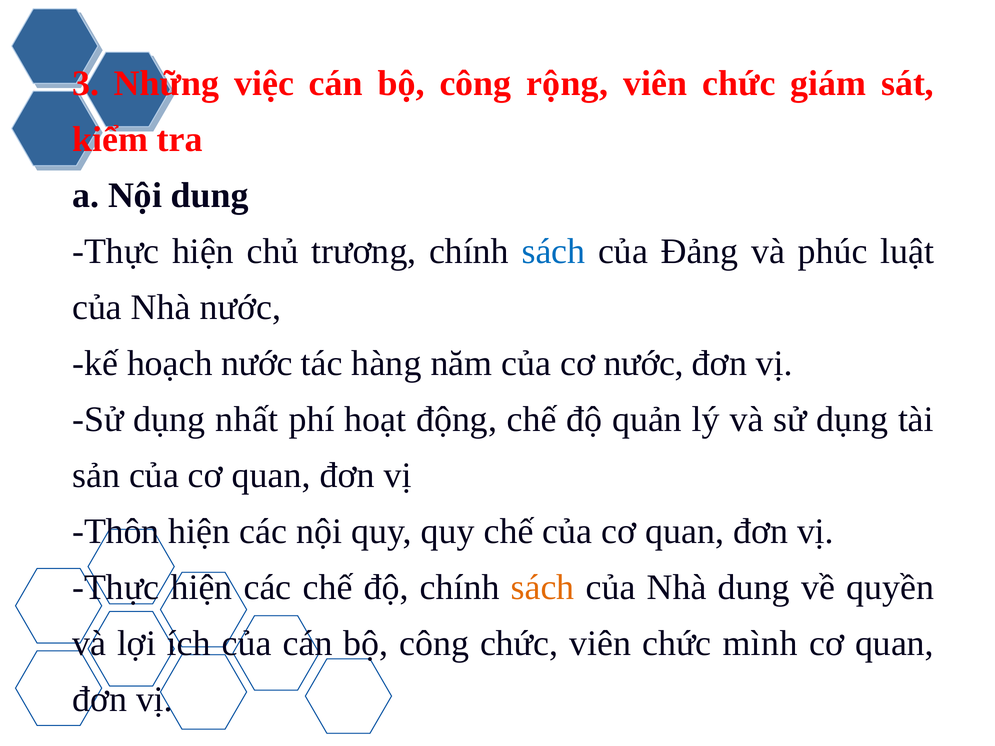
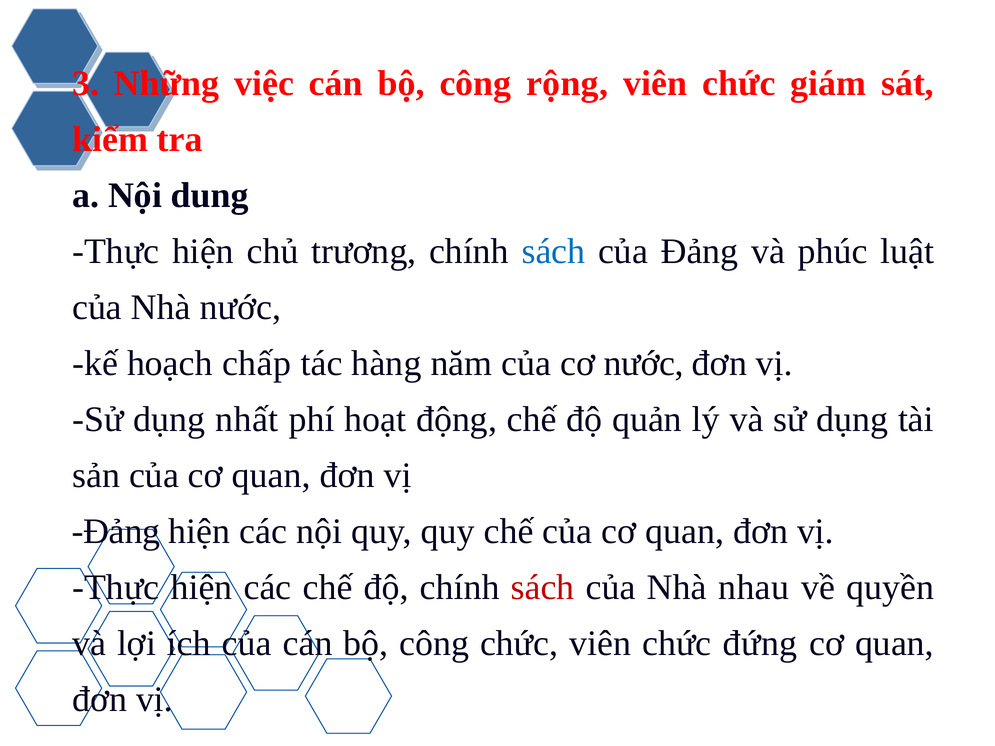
hoạch nước: nước -> chấp
Thôn at (116, 532): Thôn -> Đảng
sách at (543, 588) colour: orange -> red
Nhà dung: dung -> nhau
mình: mình -> đứng
